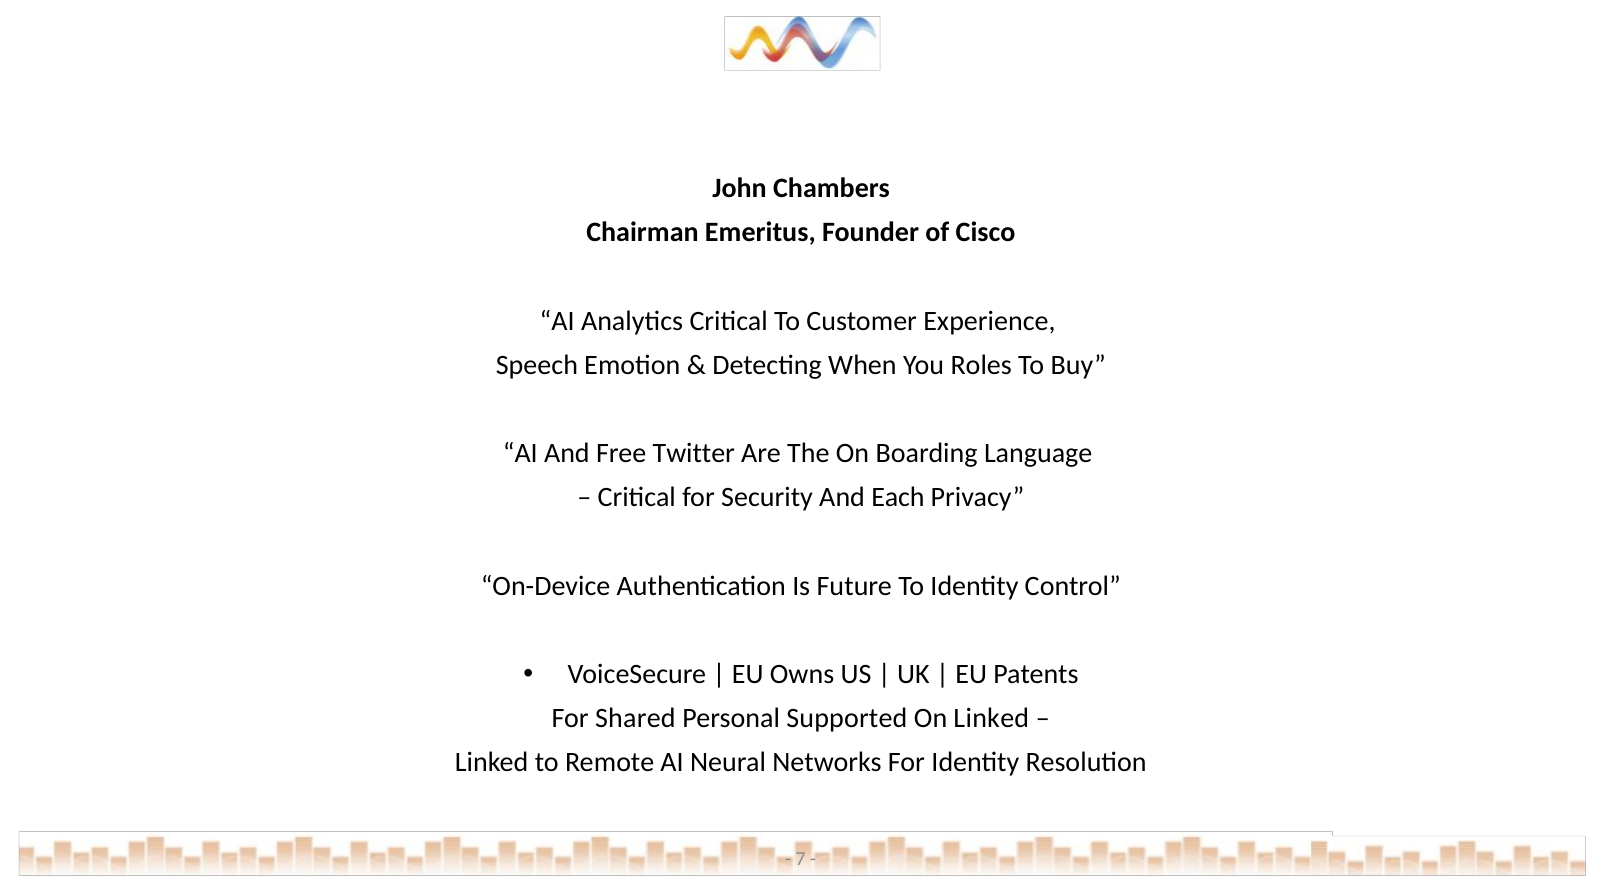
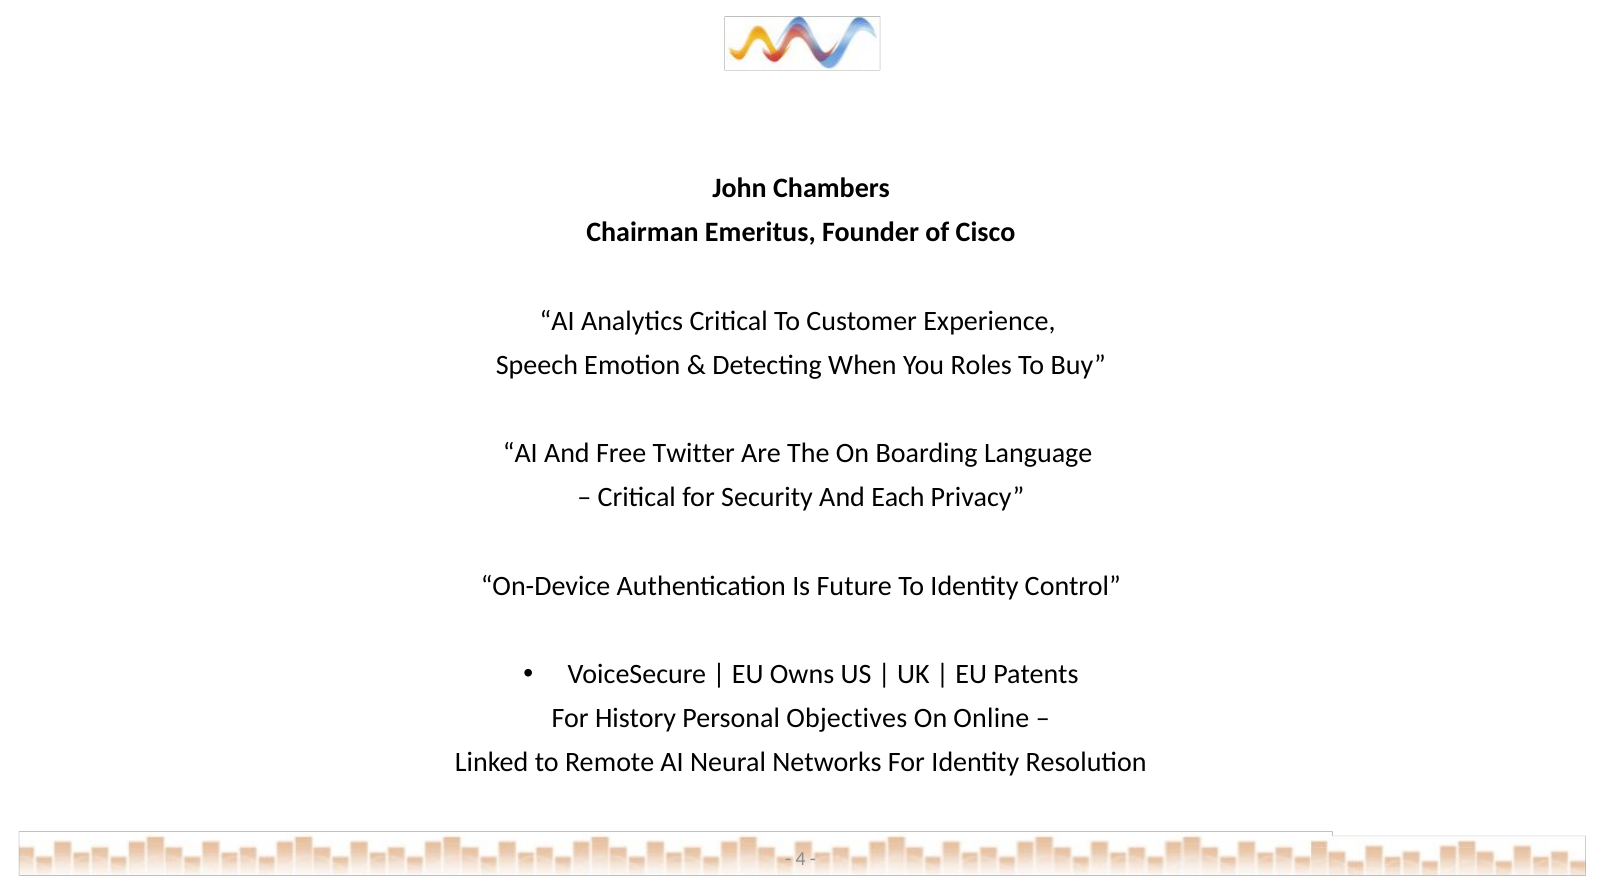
Shared: Shared -> History
Supported: Supported -> Objectives
On Linked: Linked -> Online
7: 7 -> 4
